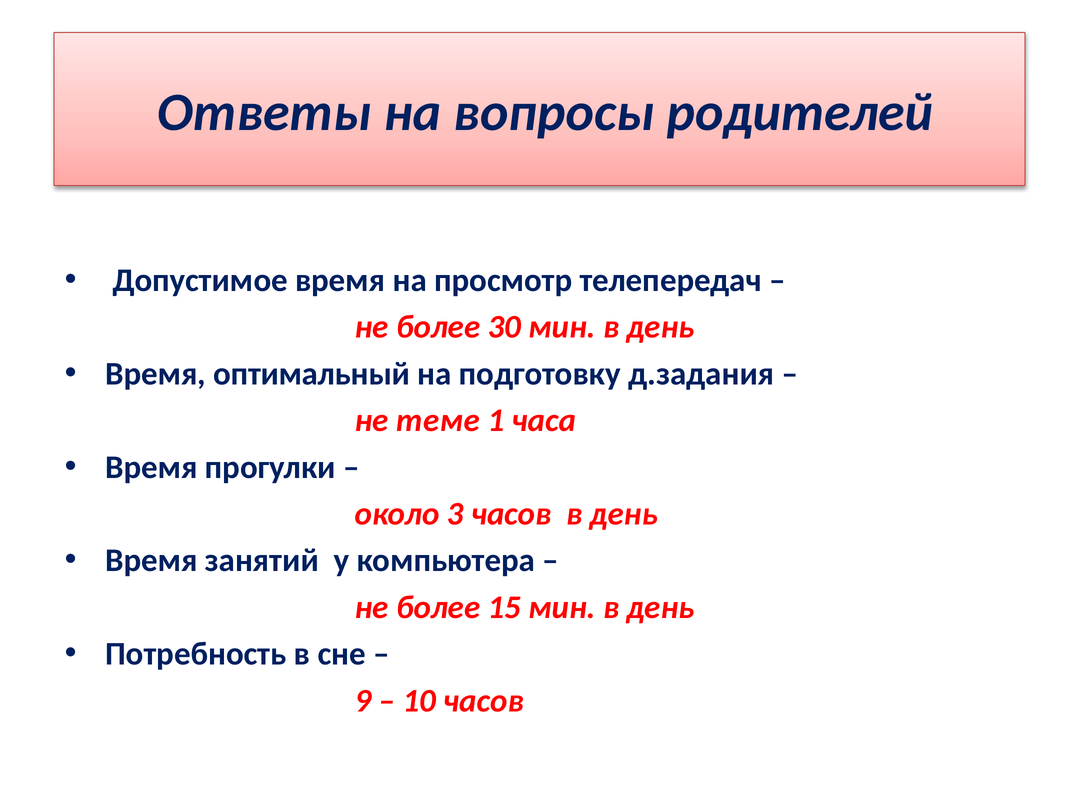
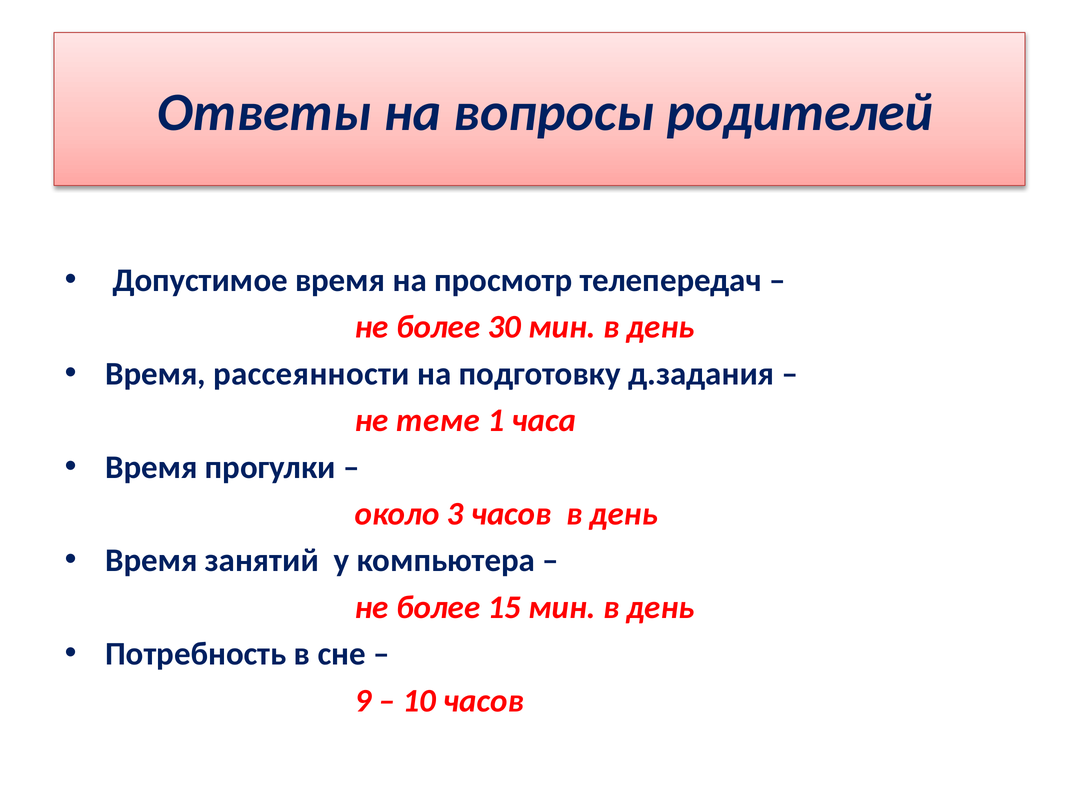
оптимальный: оптимальный -> рассеянности
